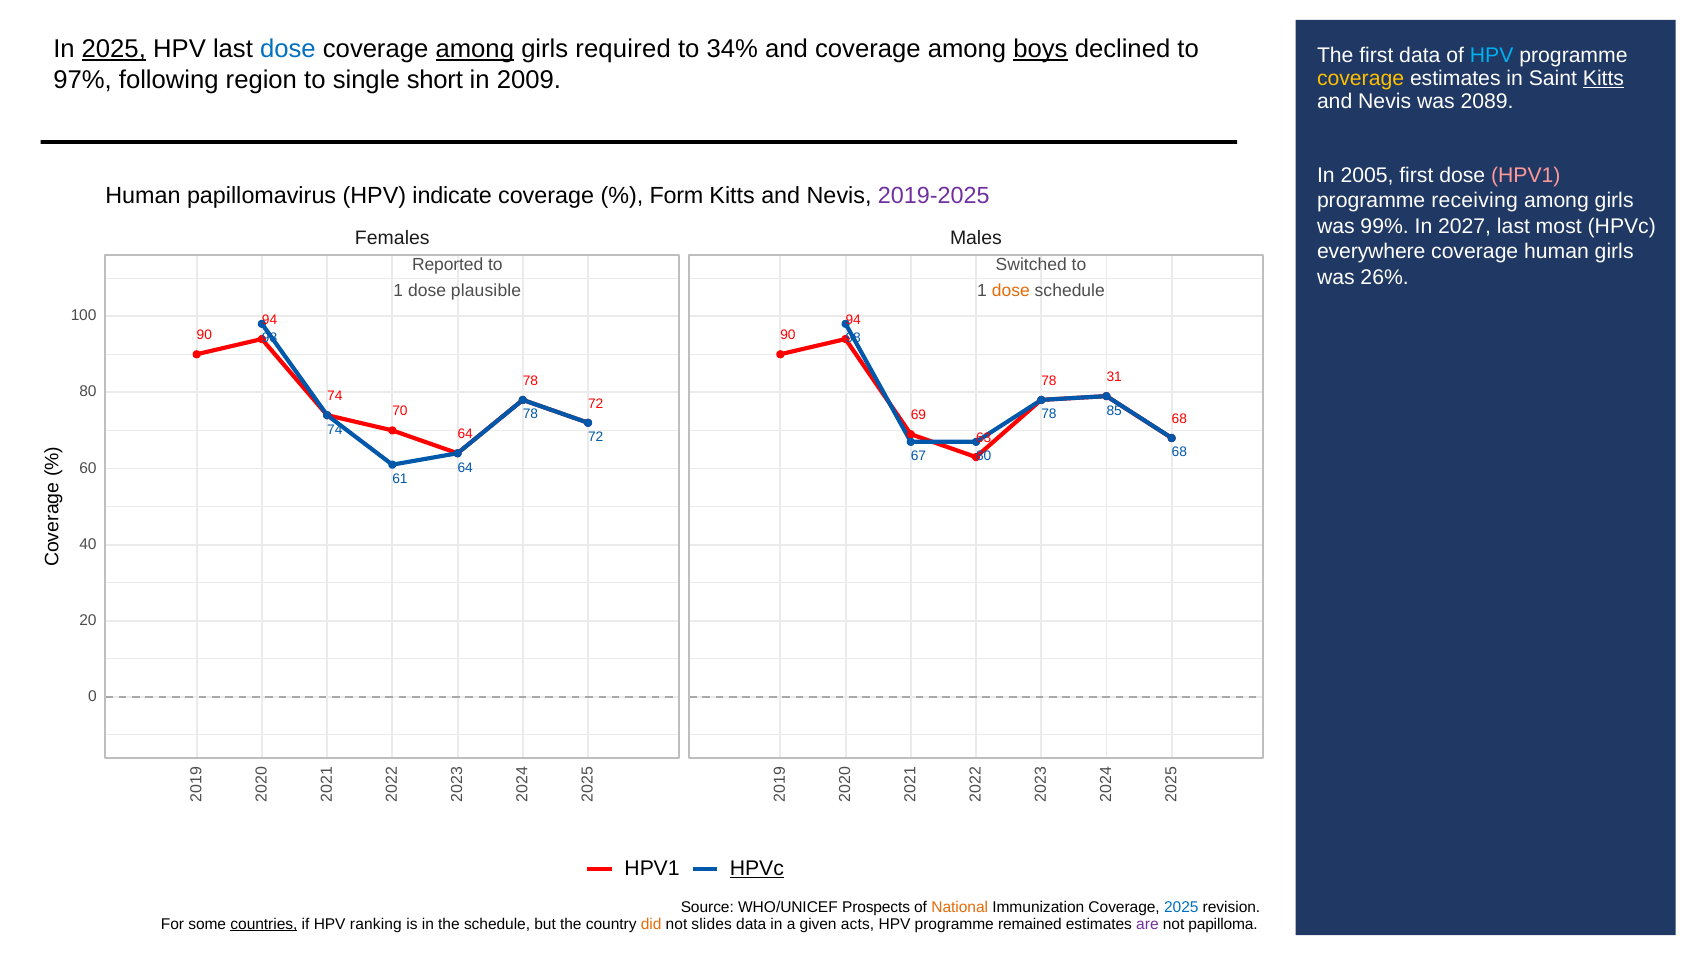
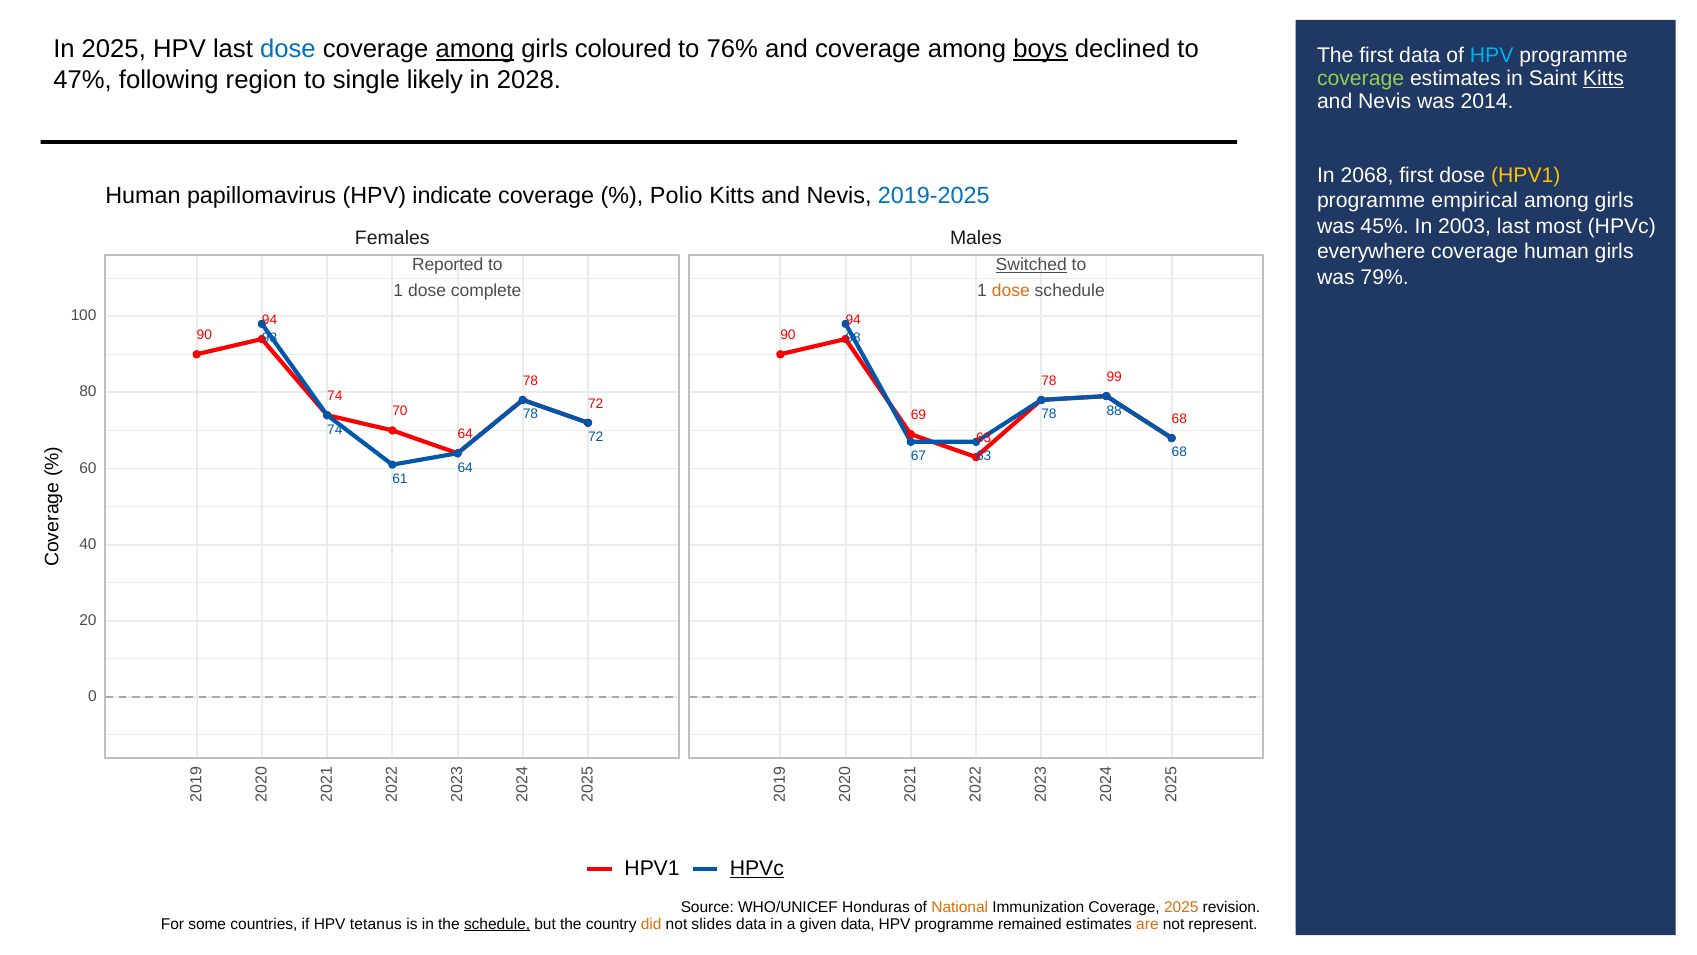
2025 at (114, 49) underline: present -> none
required: required -> coloured
34%: 34% -> 76%
97%: 97% -> 47%
short: short -> likely
2009: 2009 -> 2028
coverage at (1361, 79) colour: yellow -> light green
2089: 2089 -> 2014
2005: 2005 -> 2068
HPV1 at (1526, 175) colour: pink -> yellow
Form: Form -> Polio
2019-2025 colour: purple -> blue
receiving: receiving -> empirical
99%: 99% -> 45%
2027: 2027 -> 2003
Switched underline: none -> present
26%: 26% -> 79%
plausible: plausible -> complete
31: 31 -> 99
85: 85 -> 88
67 80: 80 -> 63
Prospects: Prospects -> Honduras
2025 at (1181, 907) colour: blue -> orange
countries underline: present -> none
ranking: ranking -> tetanus
schedule at (497, 924) underline: none -> present
given acts: acts -> data
are colour: purple -> orange
papilloma: papilloma -> represent
